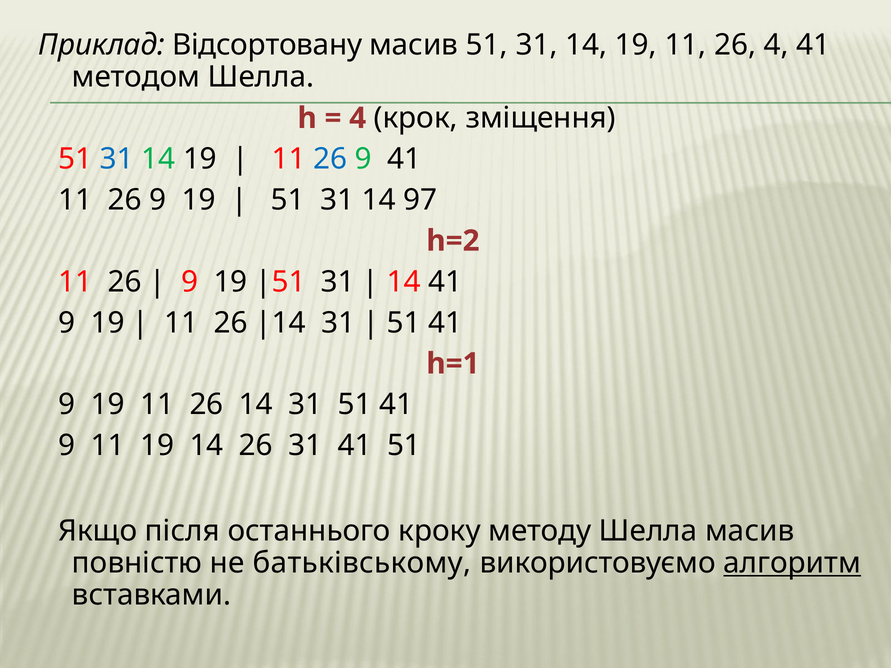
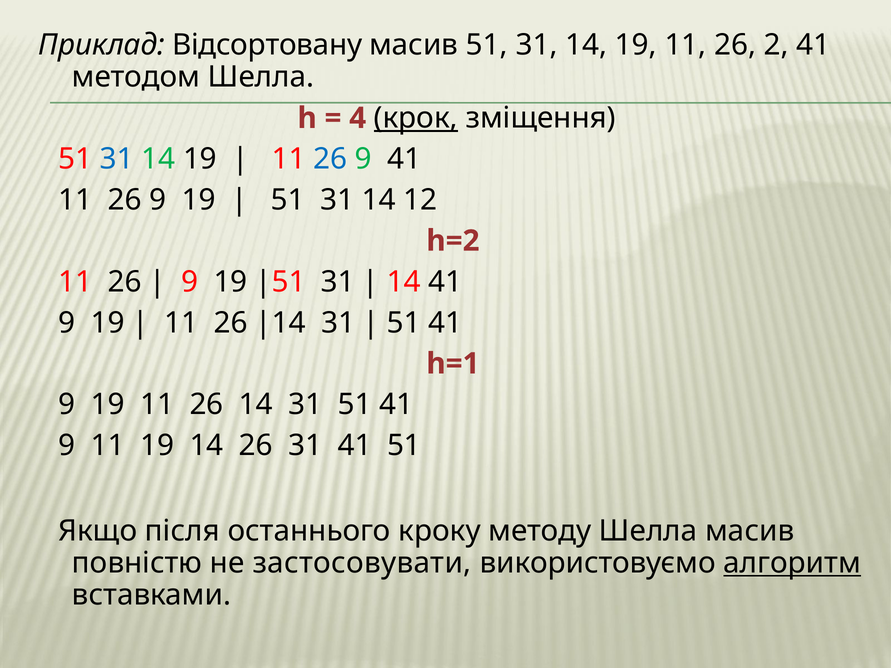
26 4: 4 -> 2
крок underline: none -> present
97: 97 -> 12
батьківському: батьківському -> застосовувати
